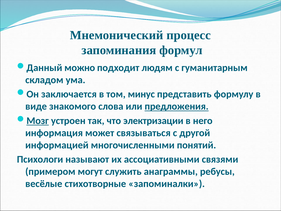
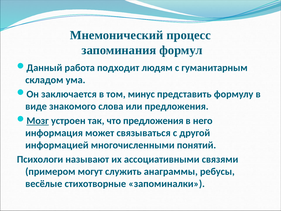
можно: можно -> работа
предложения at (177, 106) underline: present -> none
что электризации: электризации -> предложения
